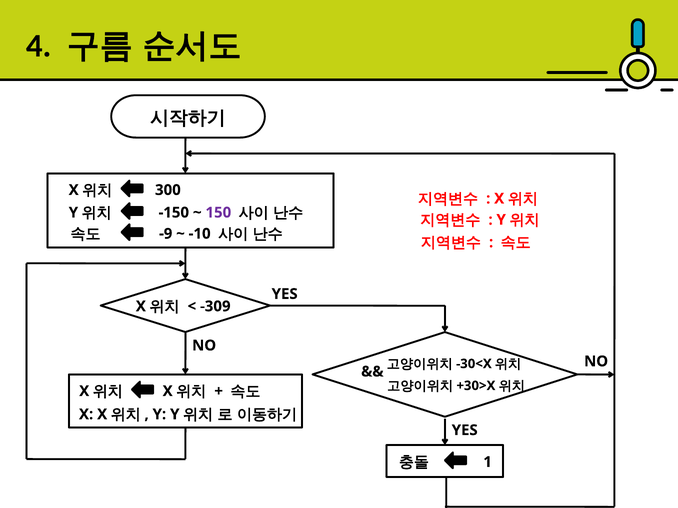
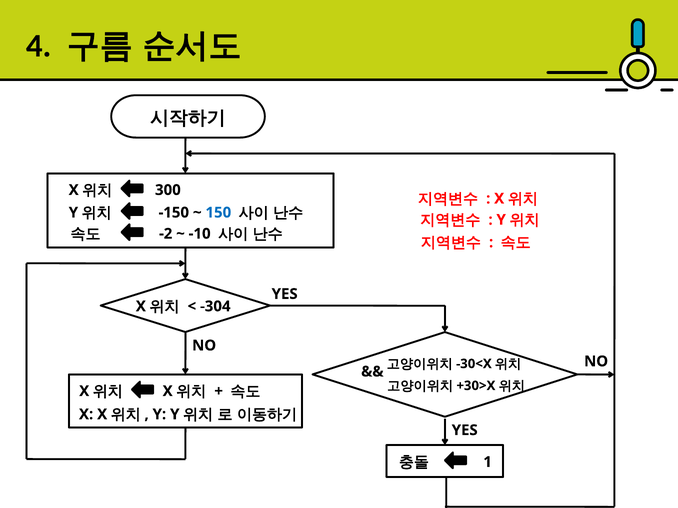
150 colour: purple -> blue
-9: -9 -> -2
-309: -309 -> -304
